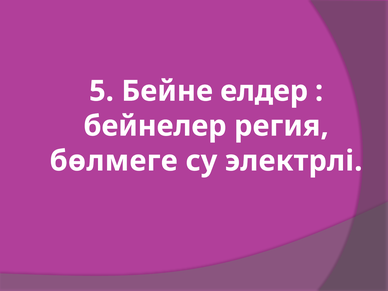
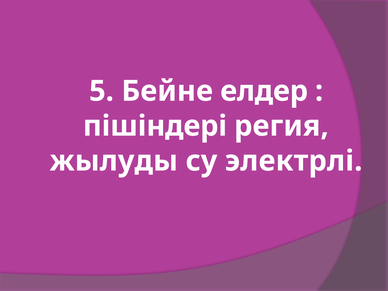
бейнелер: бейнелер -> пішіндері
бөлмеге: бөлмеге -> жылуды
